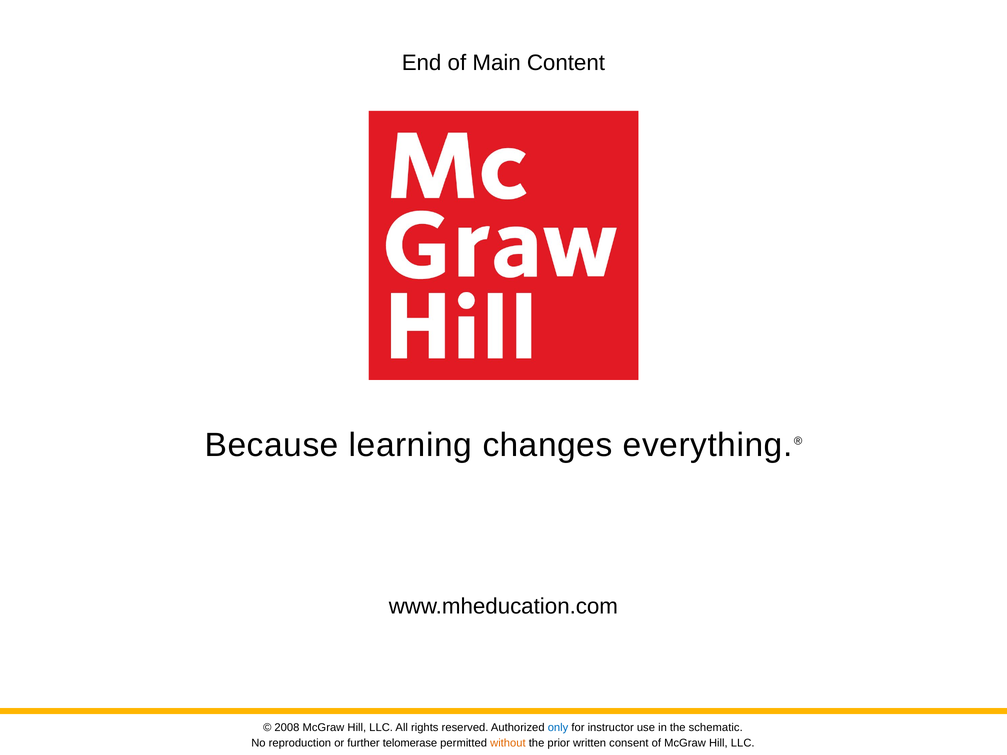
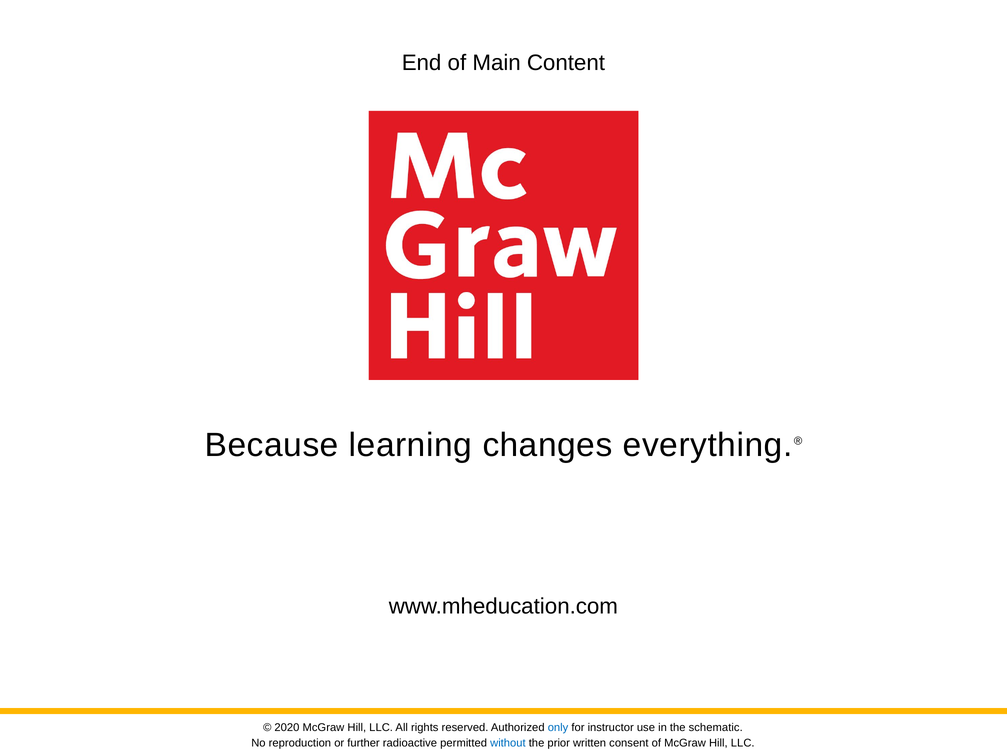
2008: 2008 -> 2020
telomerase: telomerase -> radioactive
without colour: orange -> blue
